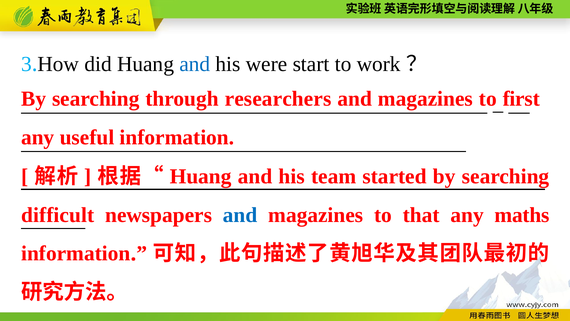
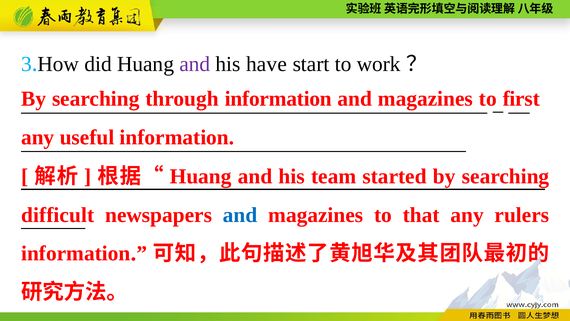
and at (195, 64) colour: blue -> purple
were: were -> have
through researchers: researchers -> information
maths: maths -> rulers
